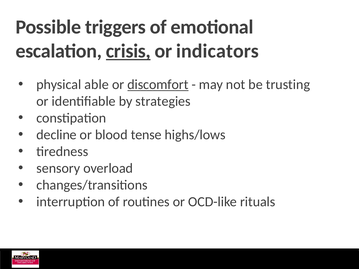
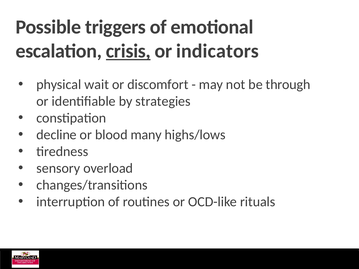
able: able -> wait
discomfort underline: present -> none
trusting: trusting -> through
tense: tense -> many
